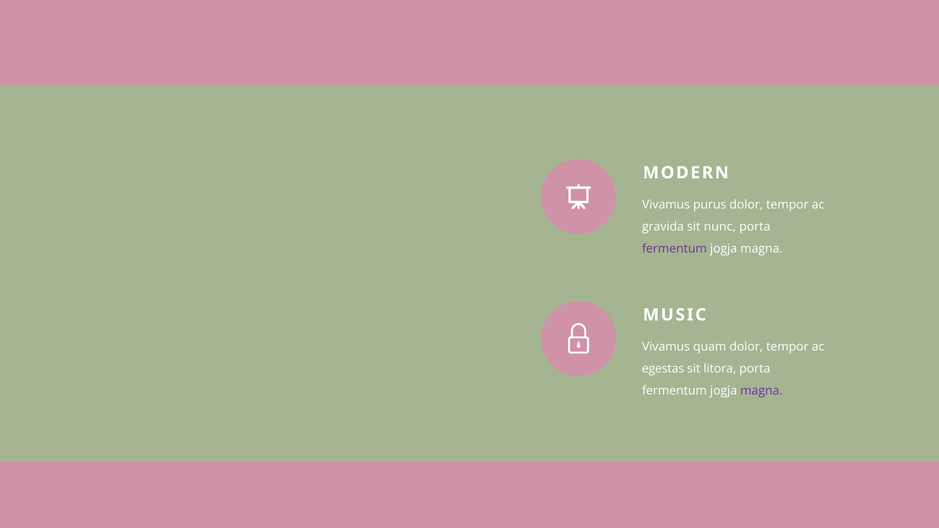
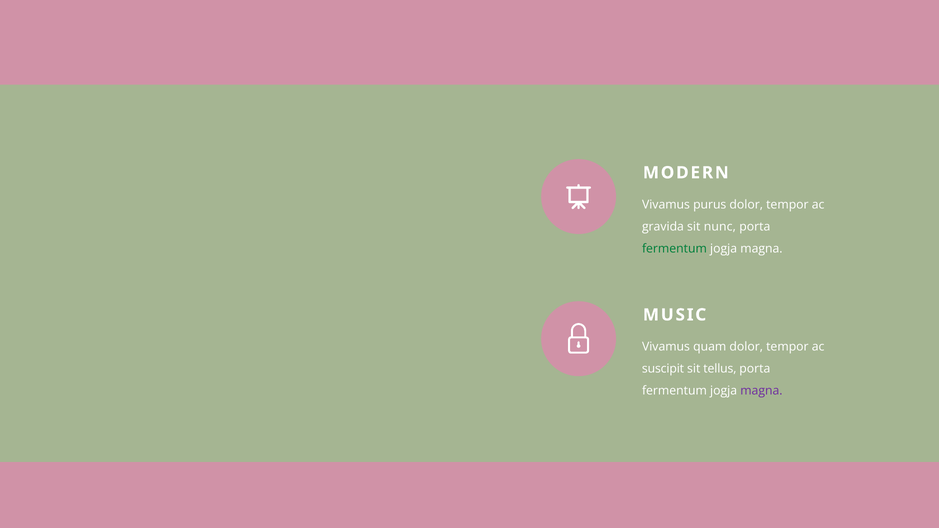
fermentum at (674, 249) colour: purple -> green
egestas: egestas -> suscipit
litora: litora -> tellus
